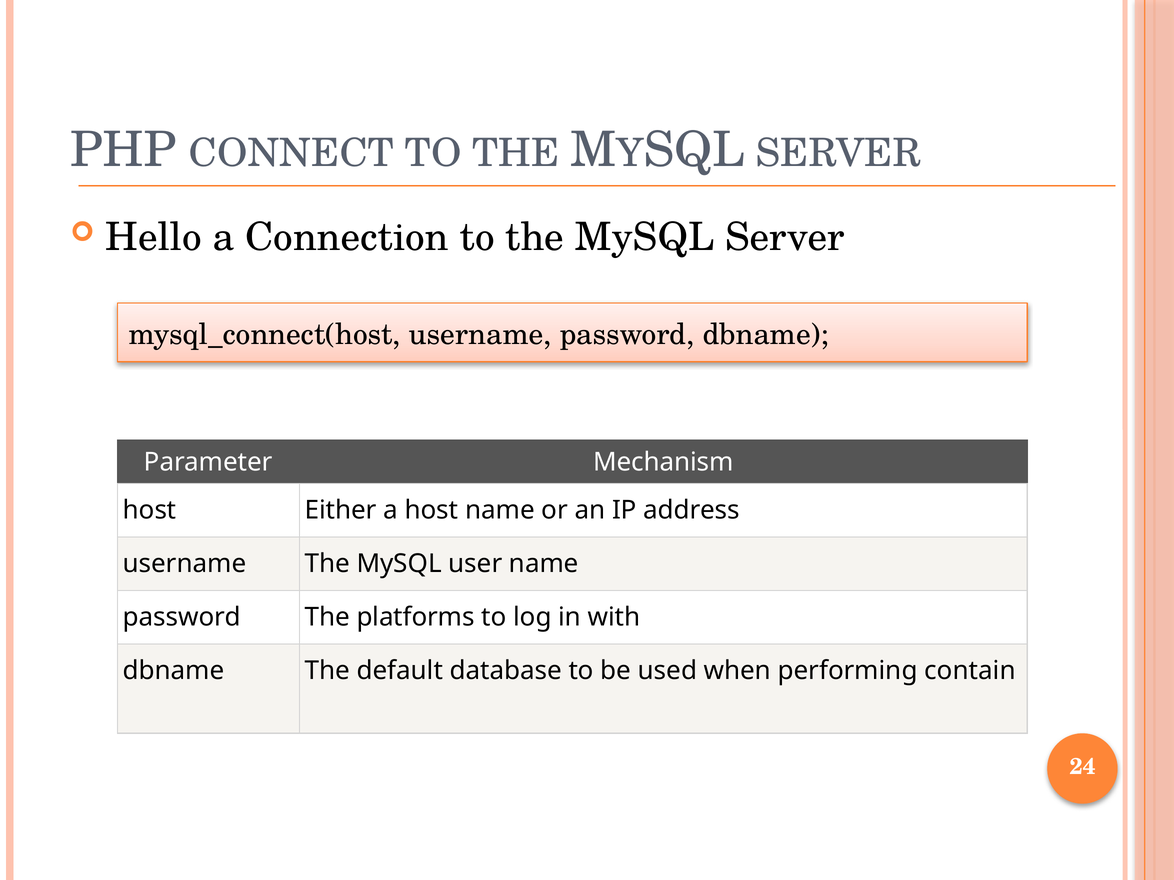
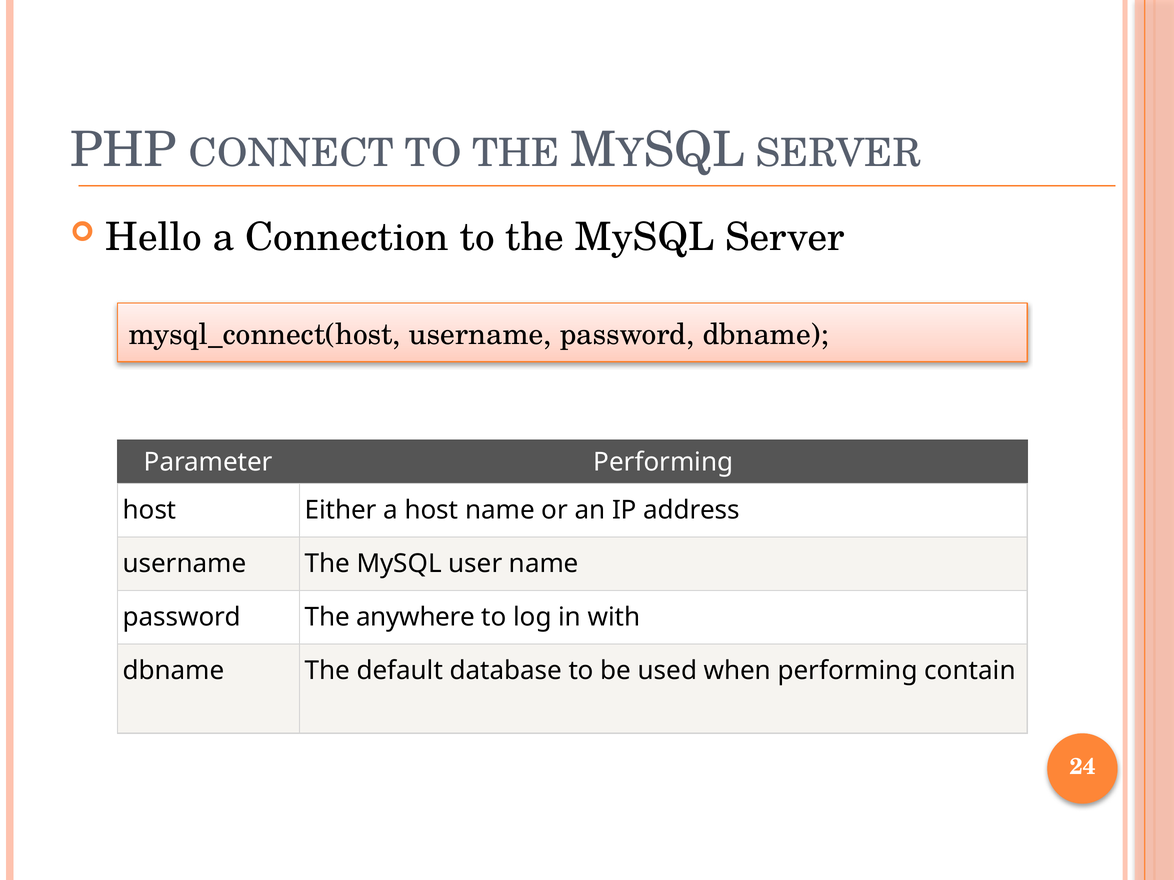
Parameter Mechanism: Mechanism -> Performing
platforms: platforms -> anywhere
